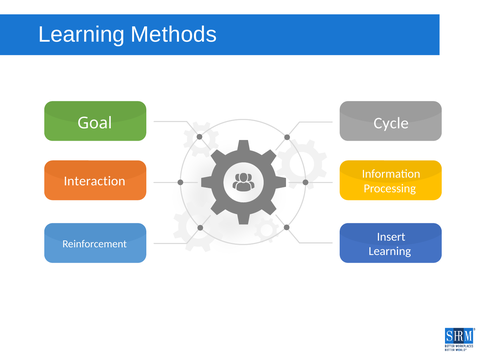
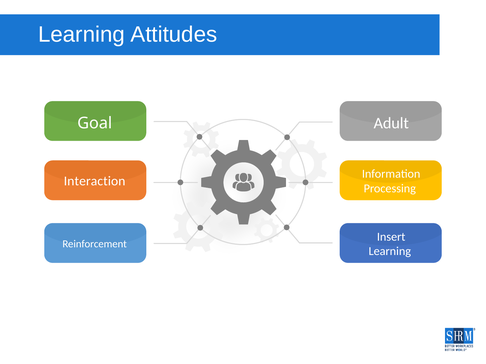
Methods: Methods -> Attitudes
Cycle: Cycle -> Adult
